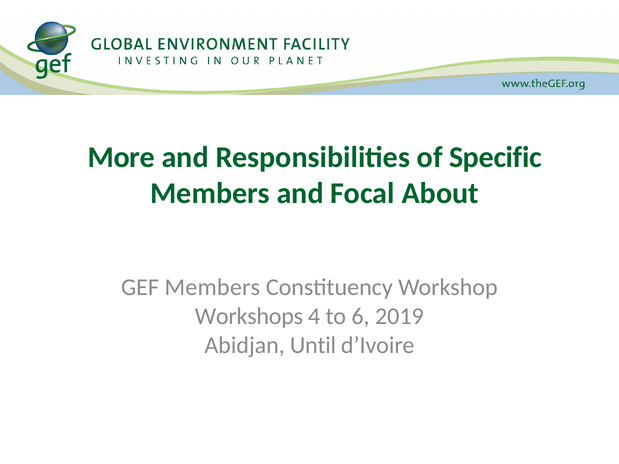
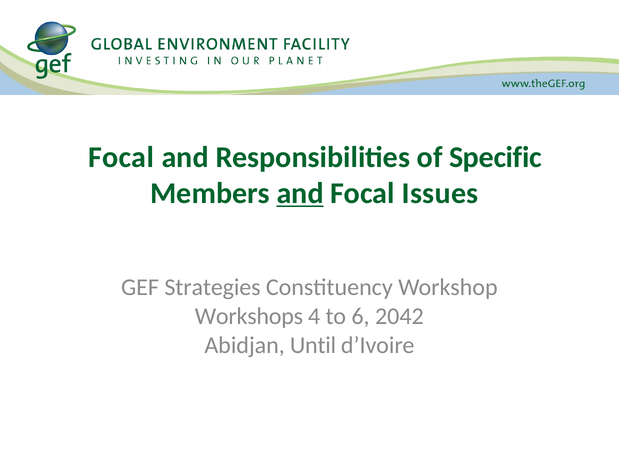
More at (121, 157): More -> Focal
and at (300, 193) underline: none -> present
About: About -> Issues
GEF Members: Members -> Strategies
2019: 2019 -> 2042
